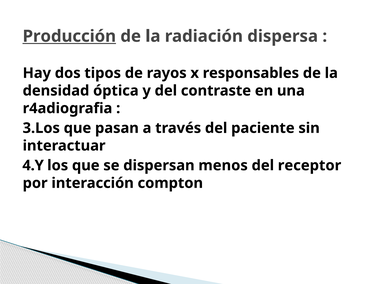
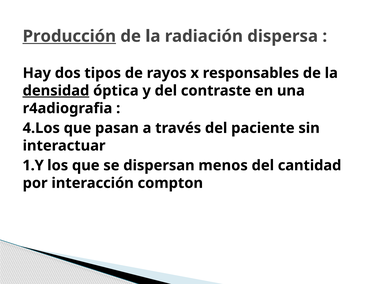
densidad underline: none -> present
3.Los: 3.Los -> 4.Los
4.Y: 4.Y -> 1.Y
receptor: receptor -> cantidad
